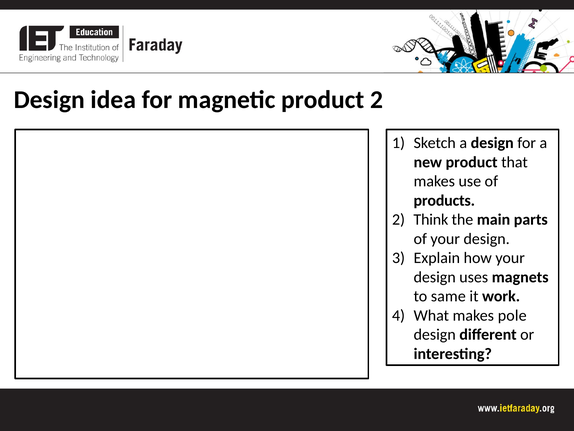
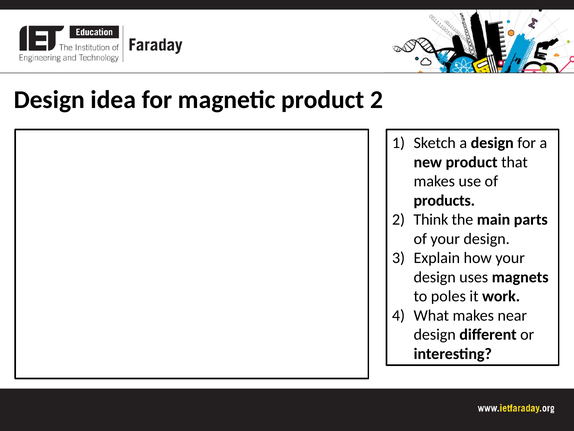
same: same -> poles
pole: pole -> near
